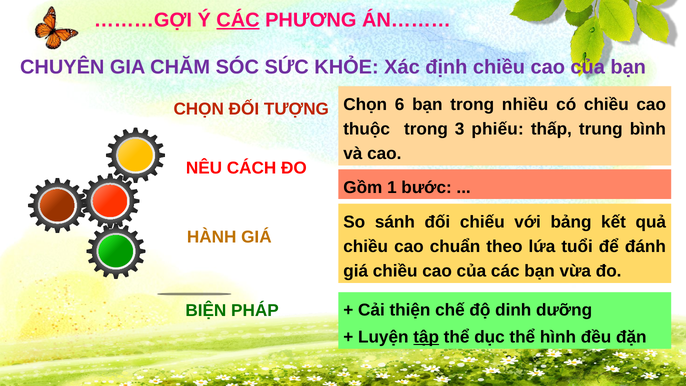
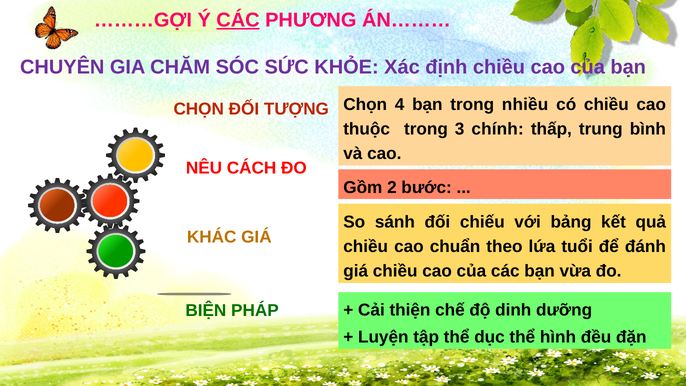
6: 6 -> 4
phiếu: phiếu -> chính
1: 1 -> 2
HÀNH: HÀNH -> KHÁC
tập underline: present -> none
